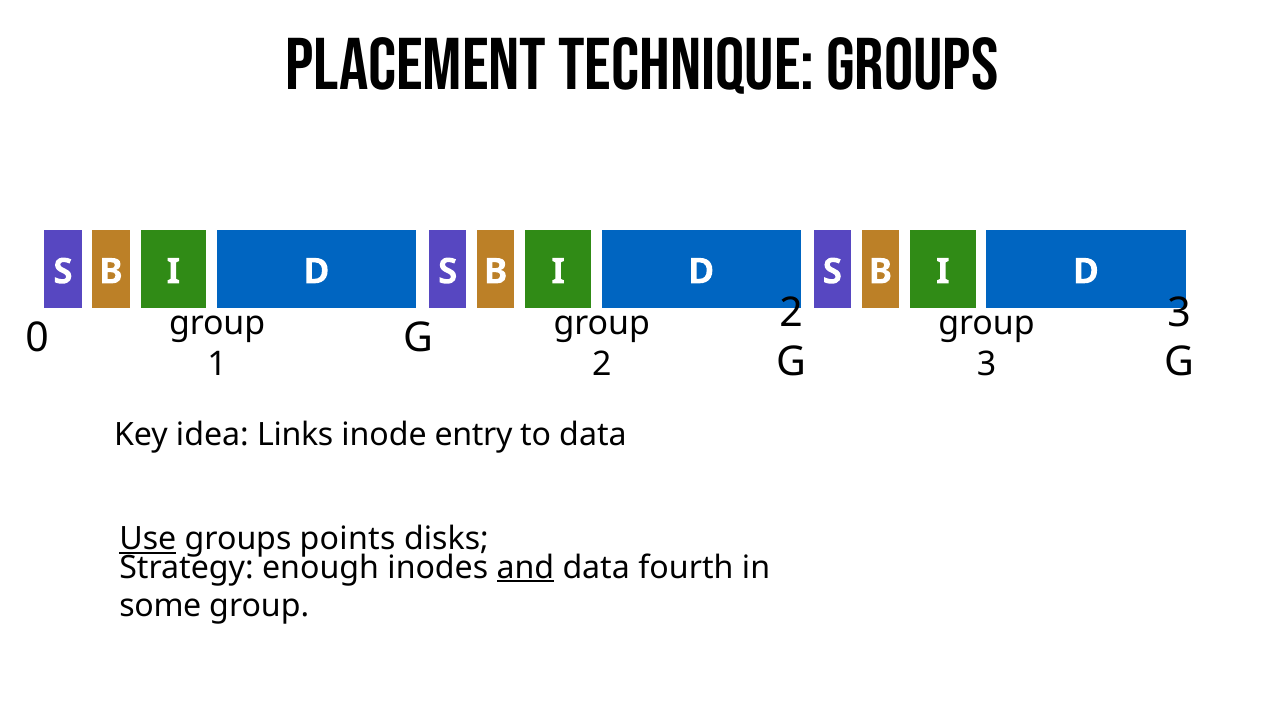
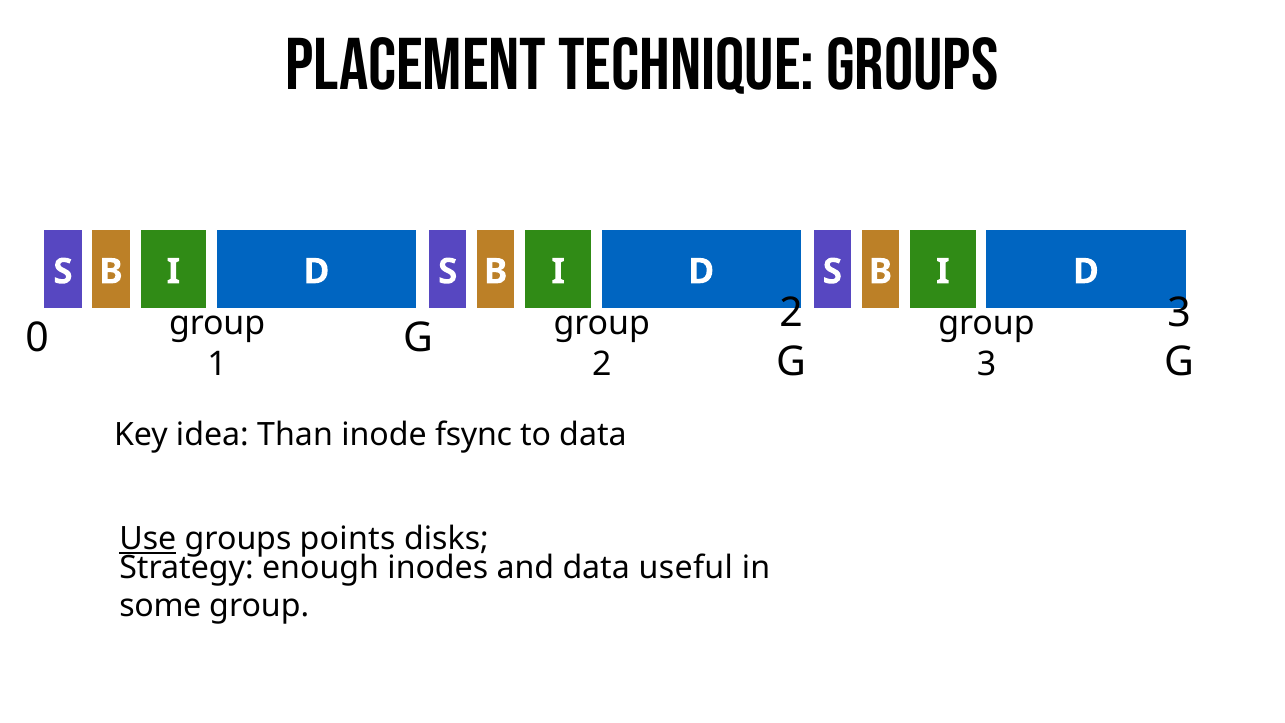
Links: Links -> Than
entry: entry -> fsync
and underline: present -> none
fourth: fourth -> useful
